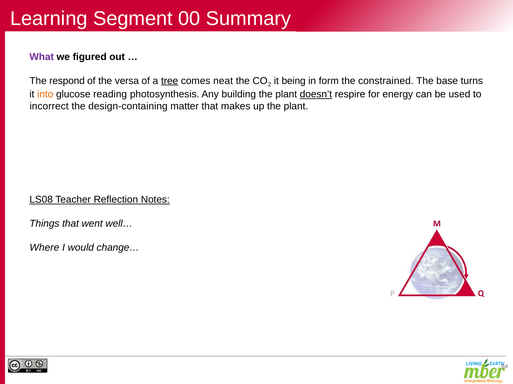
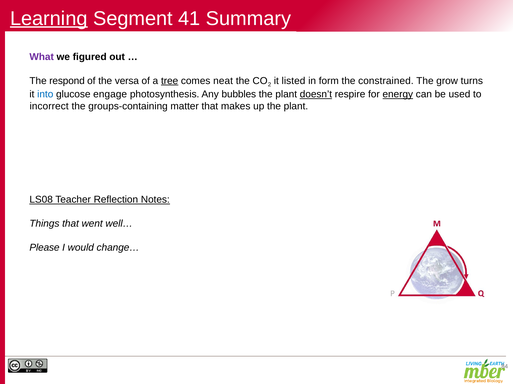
Learning underline: none -> present
00: 00 -> 41
being: being -> listed
base: base -> grow
into colour: orange -> blue
reading: reading -> engage
building: building -> bubbles
energy underline: none -> present
design-containing: design-containing -> groups-containing
Where: Where -> Please
